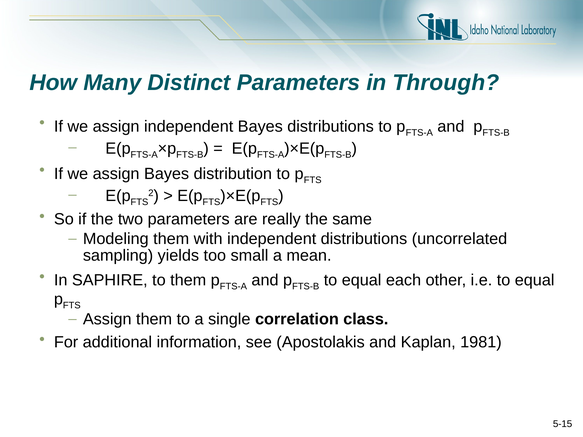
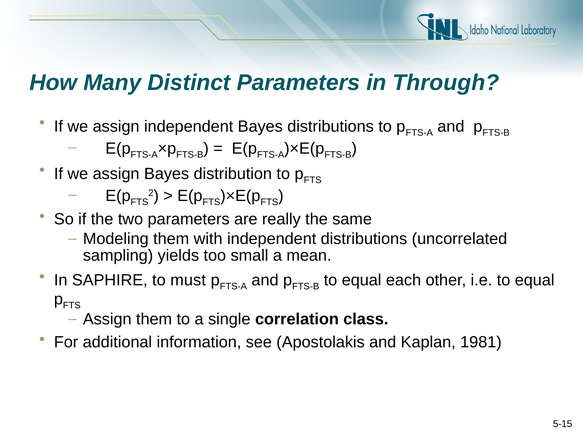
to them: them -> must
